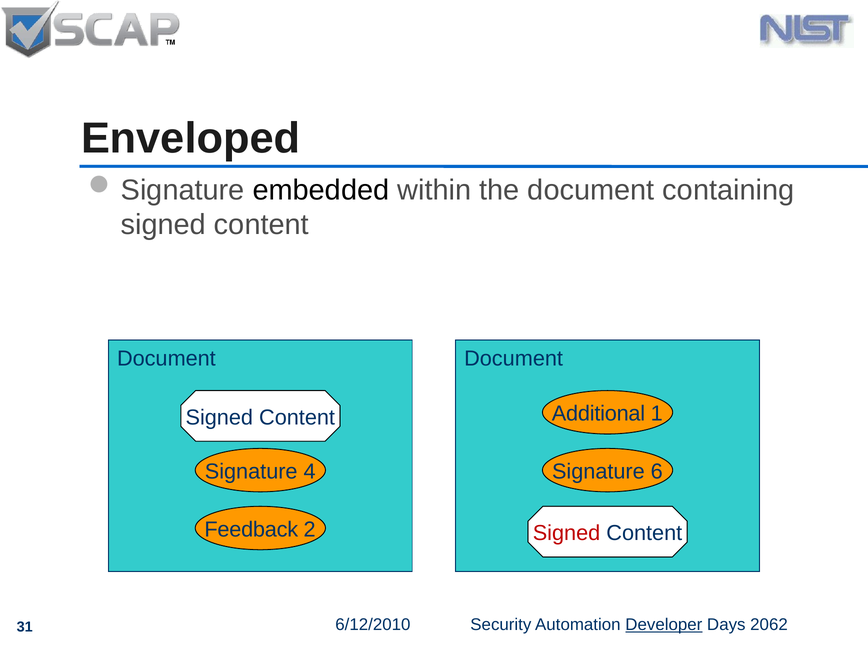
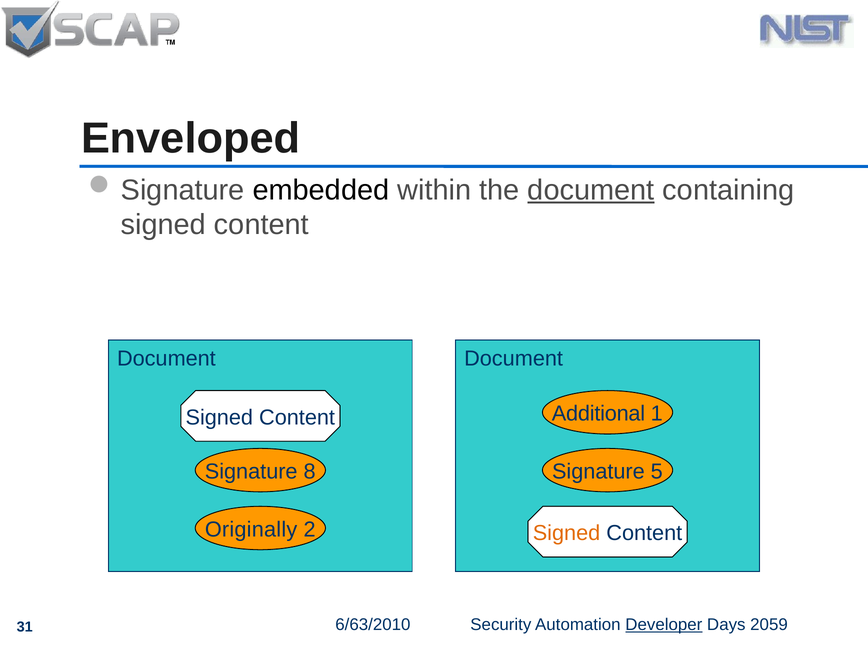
document at (591, 190) underline: none -> present
4: 4 -> 8
6: 6 -> 5
Feedback: Feedback -> Originally
Signed at (567, 533) colour: red -> orange
2062: 2062 -> 2059
6/12/2010: 6/12/2010 -> 6/63/2010
